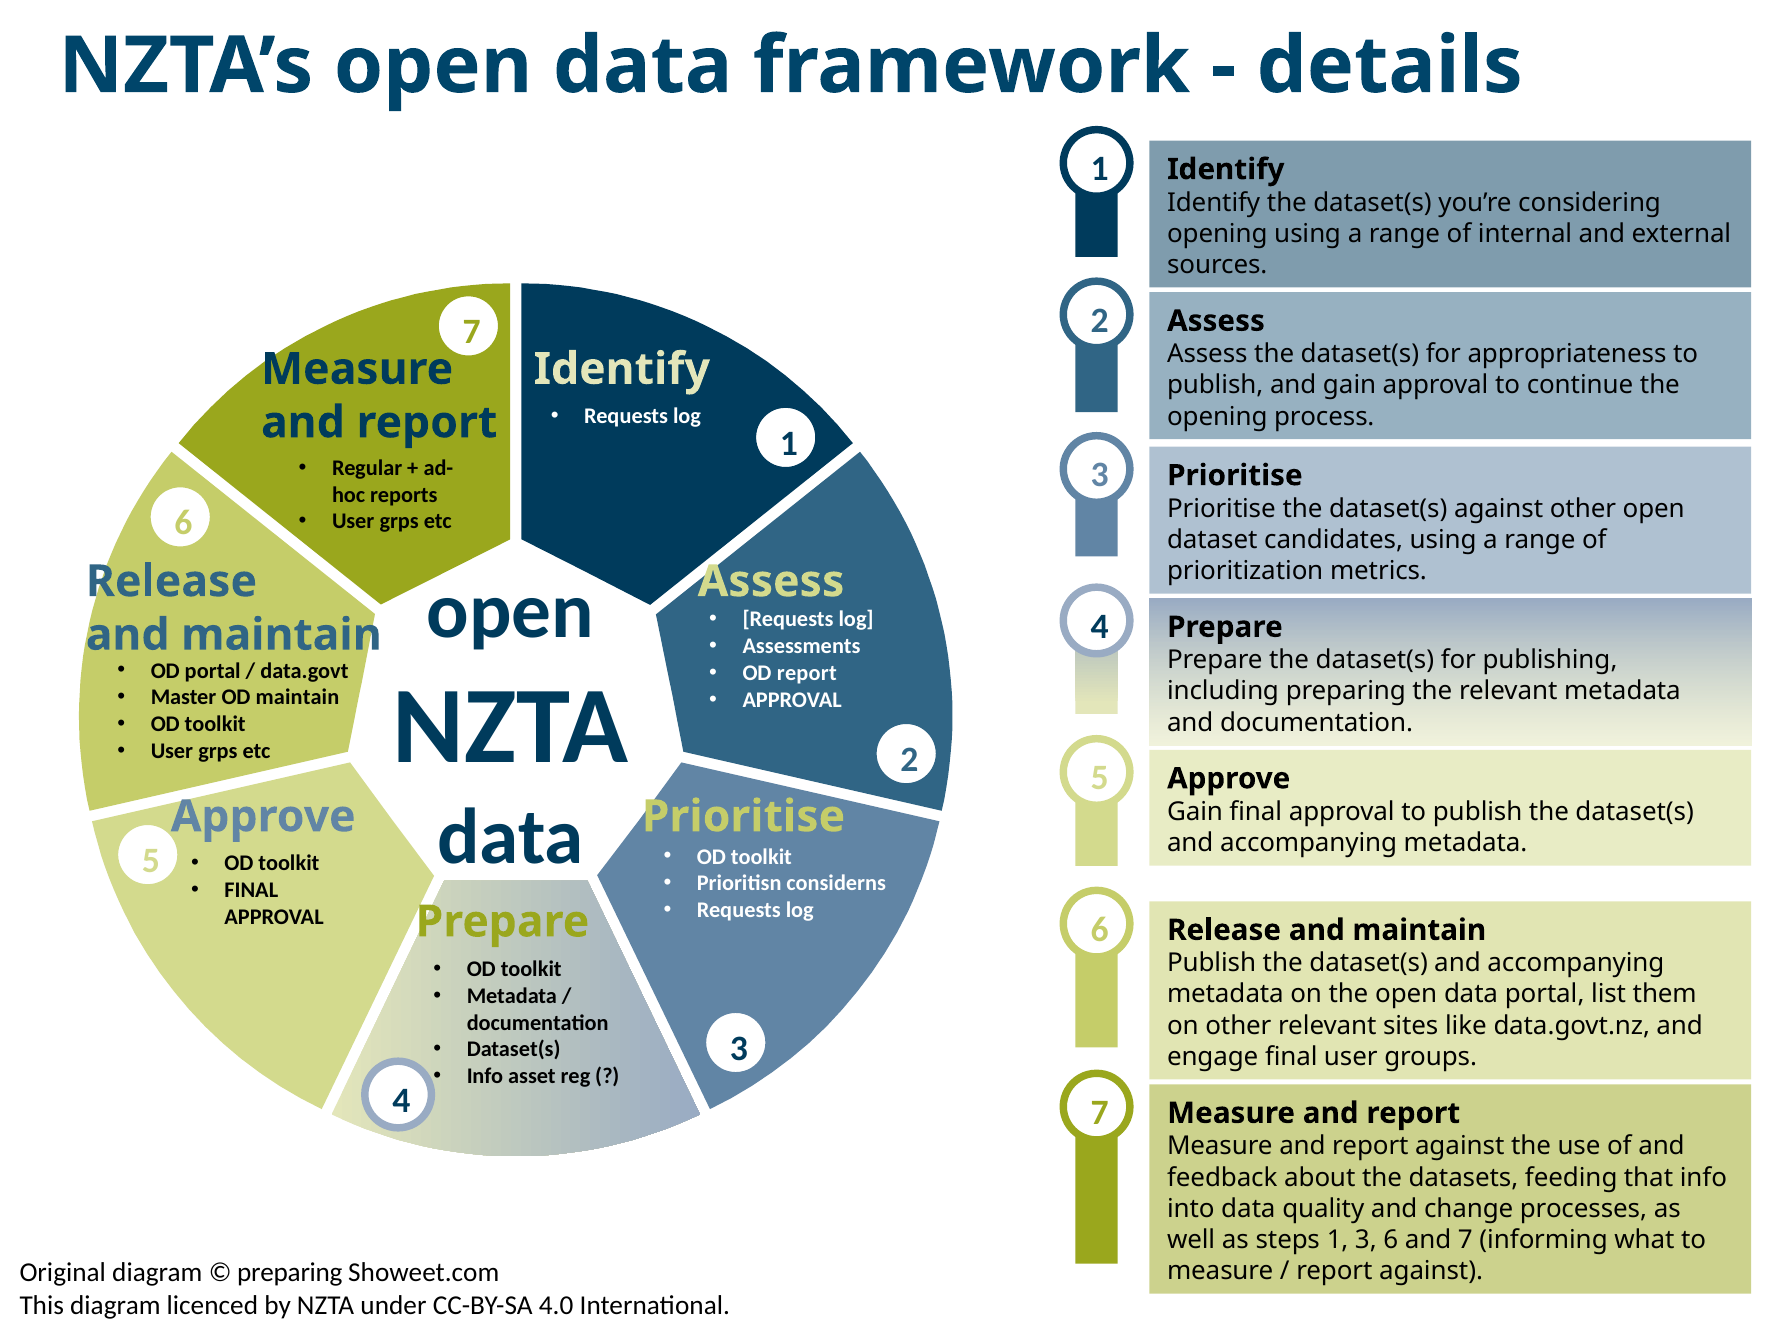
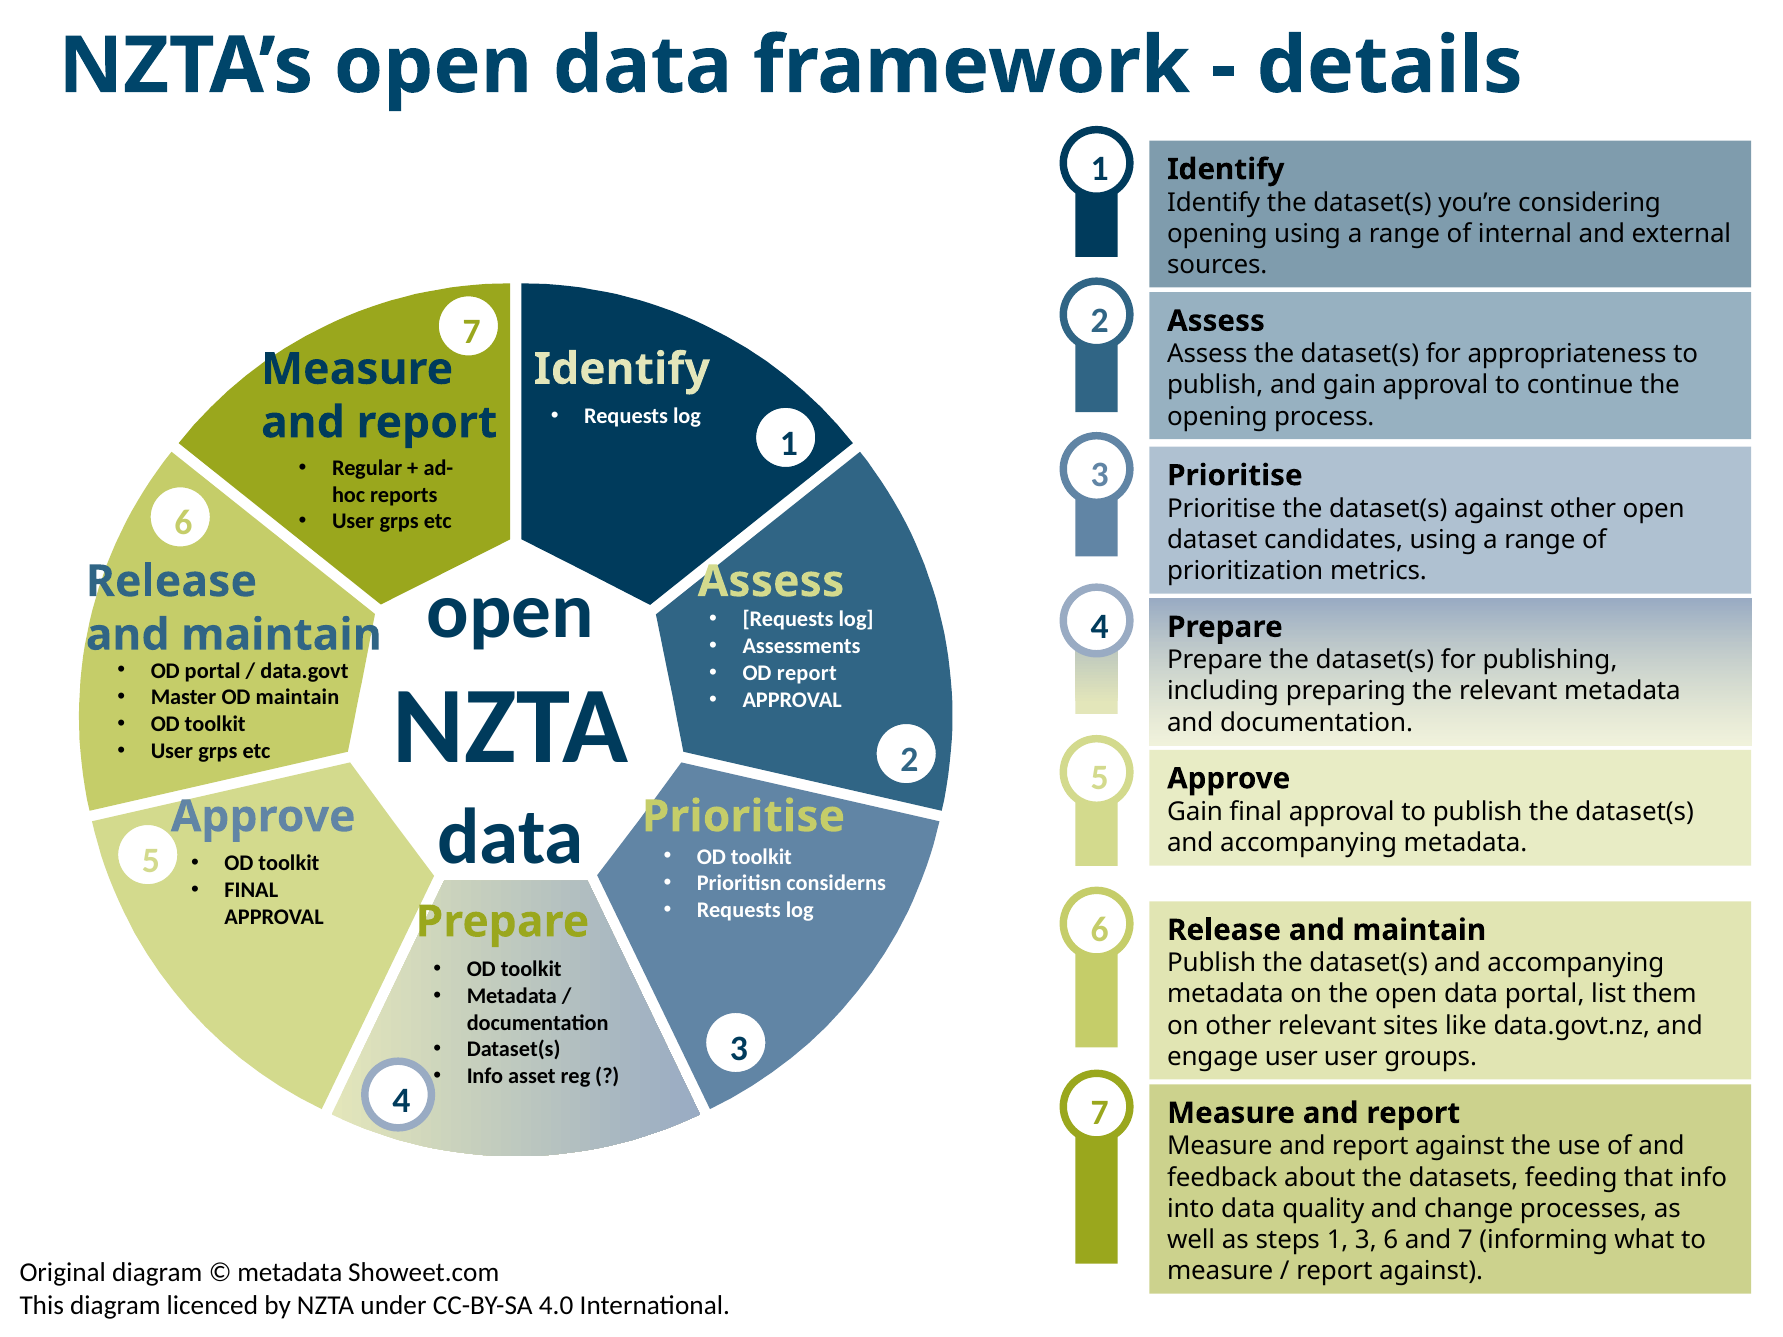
engage final: final -> user
preparing at (290, 1273): preparing -> metadata
